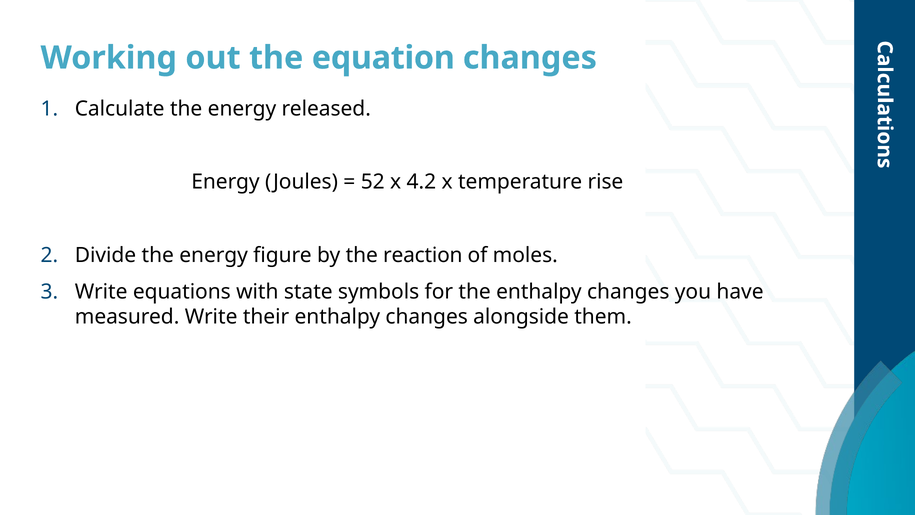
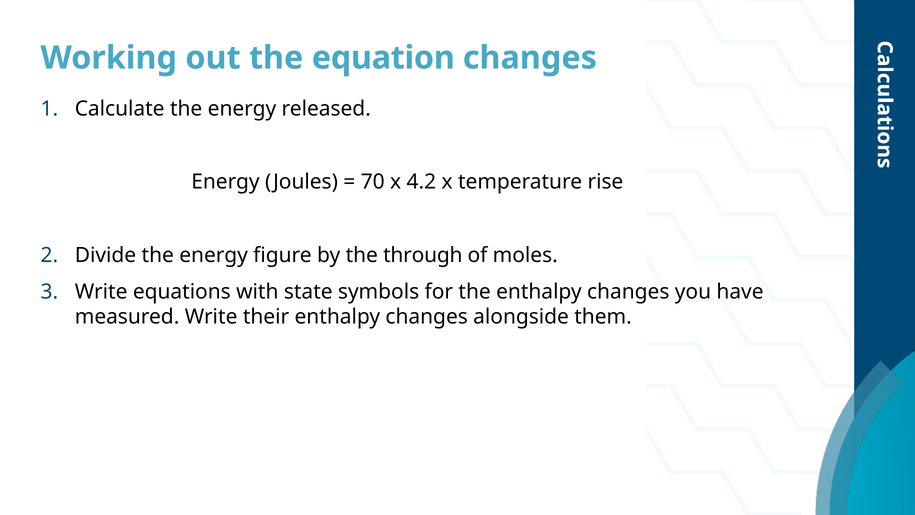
52: 52 -> 70
reaction: reaction -> through
